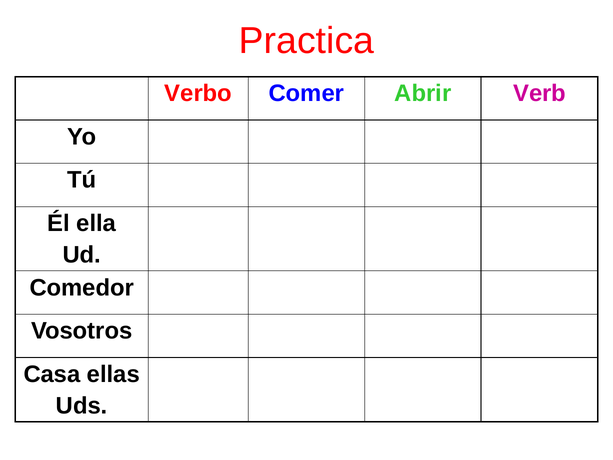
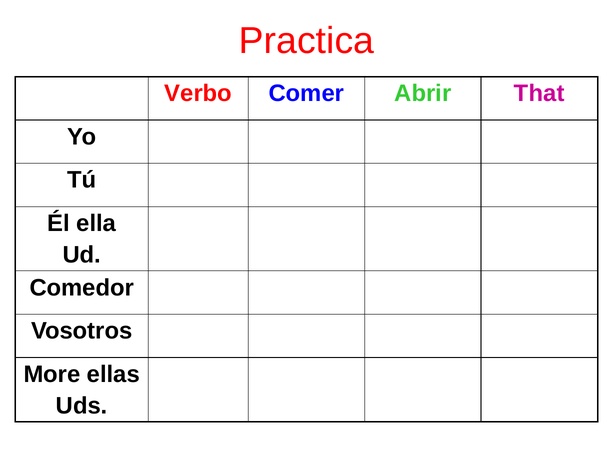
Verb: Verb -> That
Casa: Casa -> More
